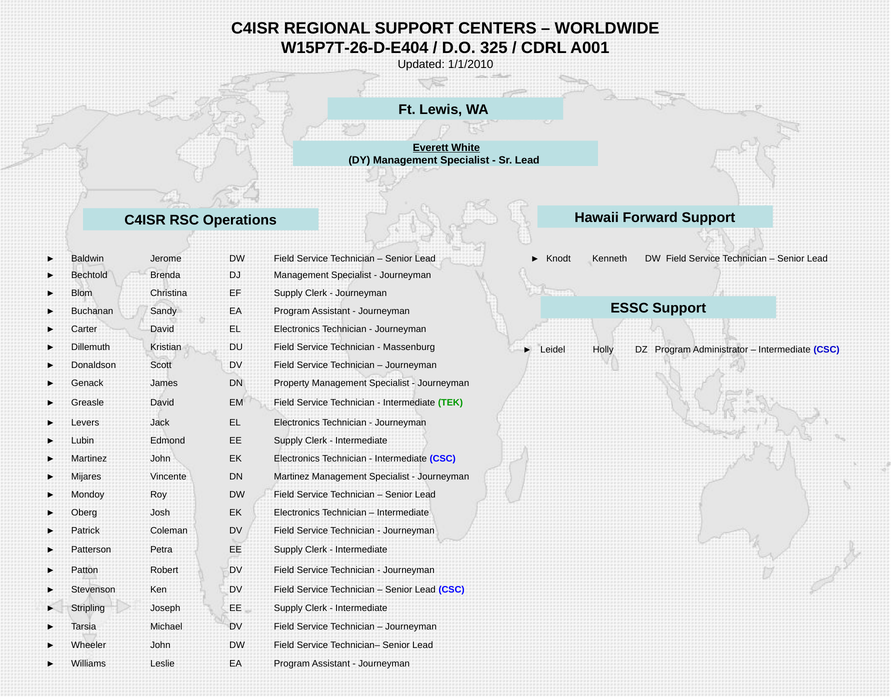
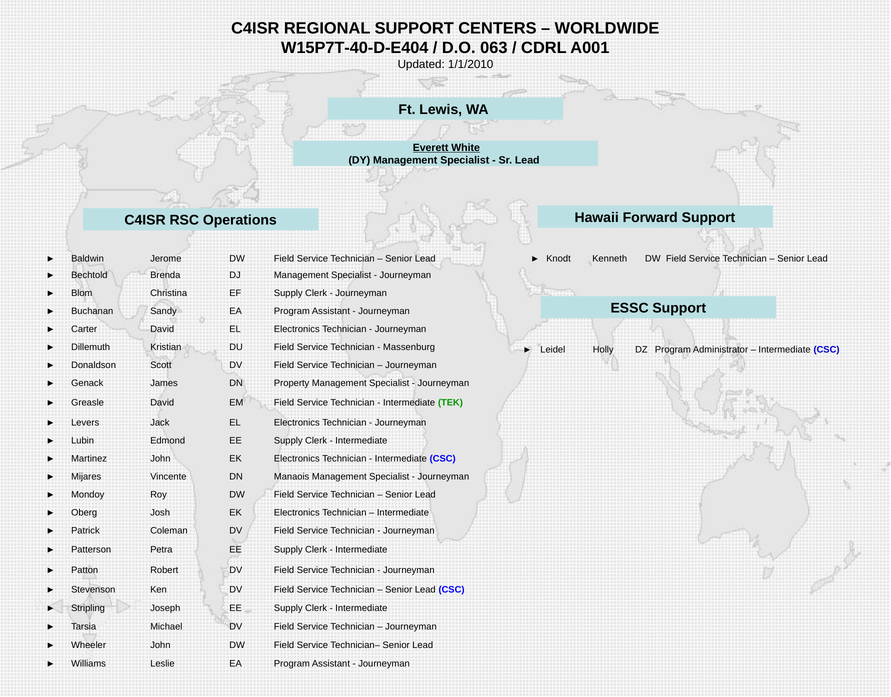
W15P7T-26-D-E404: W15P7T-26-D-E404 -> W15P7T-40-D-E404
325: 325 -> 063
DN Martinez: Martinez -> Manaois
